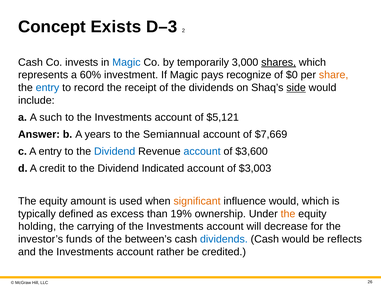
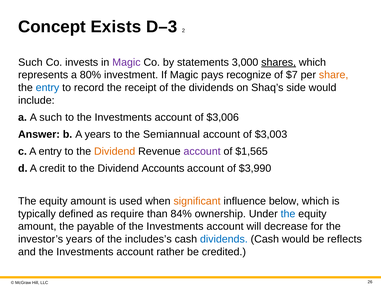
Cash at (30, 62): Cash -> Such
Magic at (126, 62) colour: blue -> purple
temporarily: temporarily -> statements
60%: 60% -> 80%
$0: $0 -> $7
side underline: present -> none
$5,121: $5,121 -> $3,006
$7,669: $7,669 -> $3,003
Dividend at (115, 151) colour: blue -> orange
account at (202, 151) colour: blue -> purple
$3,600: $3,600 -> $1,565
Indicated: Indicated -> Accounts
$3,003: $3,003 -> $3,990
influence would: would -> below
excess: excess -> require
19%: 19% -> 84%
the at (288, 214) colour: orange -> blue
holding at (37, 226): holding -> amount
carrying: carrying -> payable
investor’s funds: funds -> years
between’s: between’s -> includes’s
